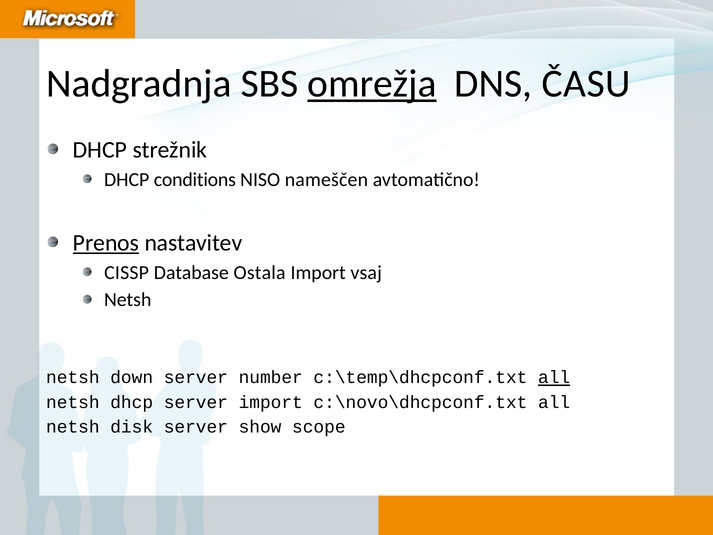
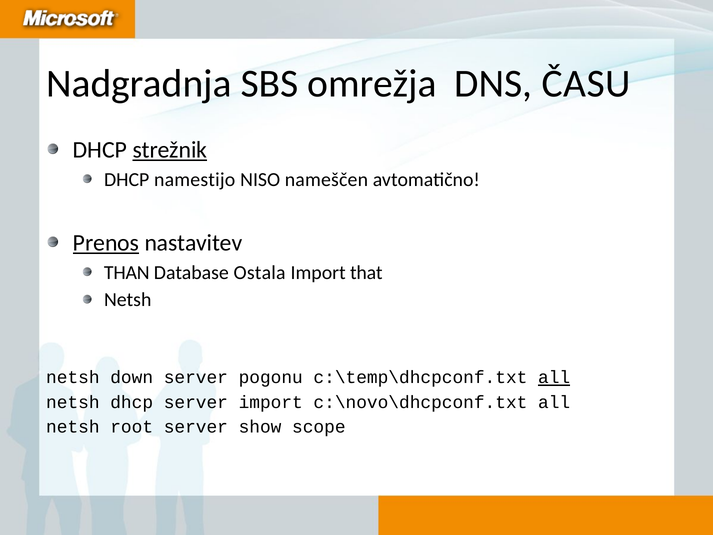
omrežja underline: present -> none
strežnik underline: none -> present
conditions: conditions -> namestijo
CISSP: CISSP -> THAN
vsaj: vsaj -> that
number: number -> pogonu
disk: disk -> root
